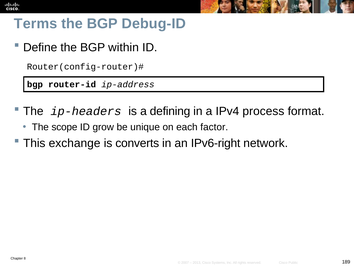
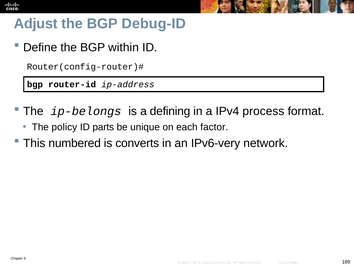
Terms: Terms -> Adjust
ip-headers: ip-headers -> ip-belongs
scope: scope -> policy
grow: grow -> parts
exchange: exchange -> numbered
IPv6-right: IPv6-right -> IPv6-very
